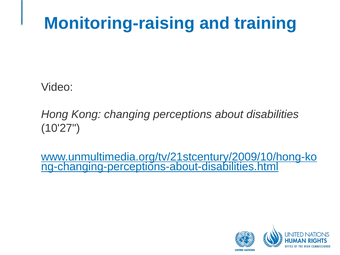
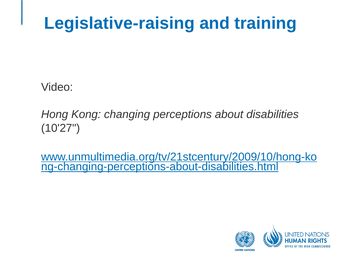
Monitoring-raising: Monitoring-raising -> Legislative-raising
